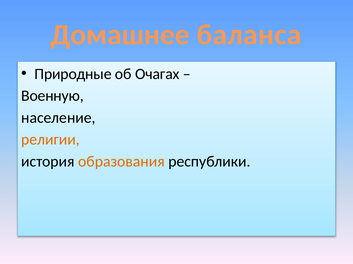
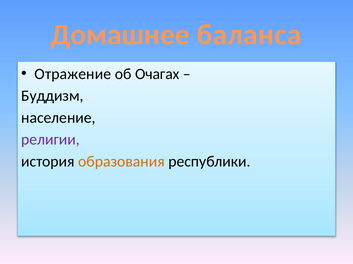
Природные: Природные -> Отражение
Военную: Военную -> Буддизм
религии colour: orange -> purple
